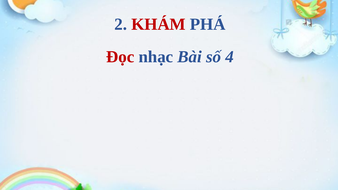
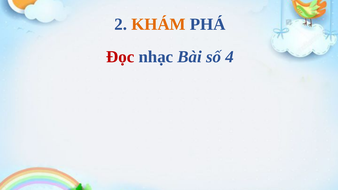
KHÁM colour: red -> orange
